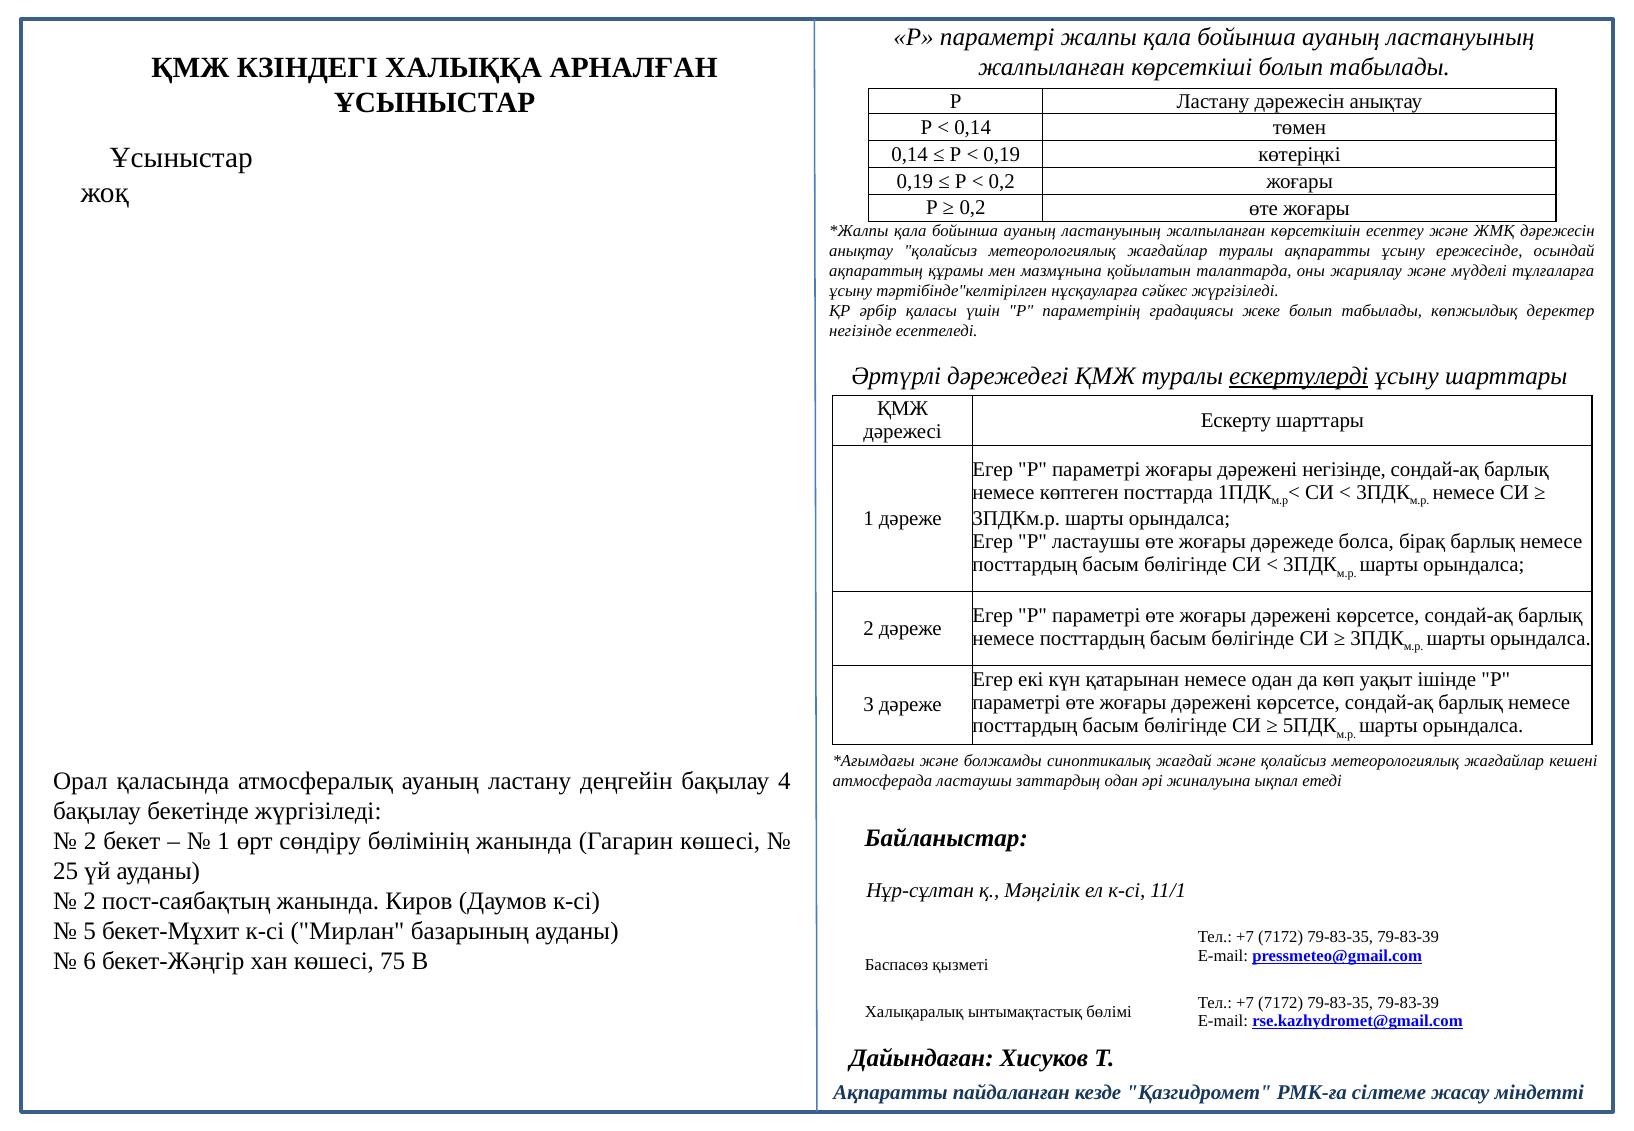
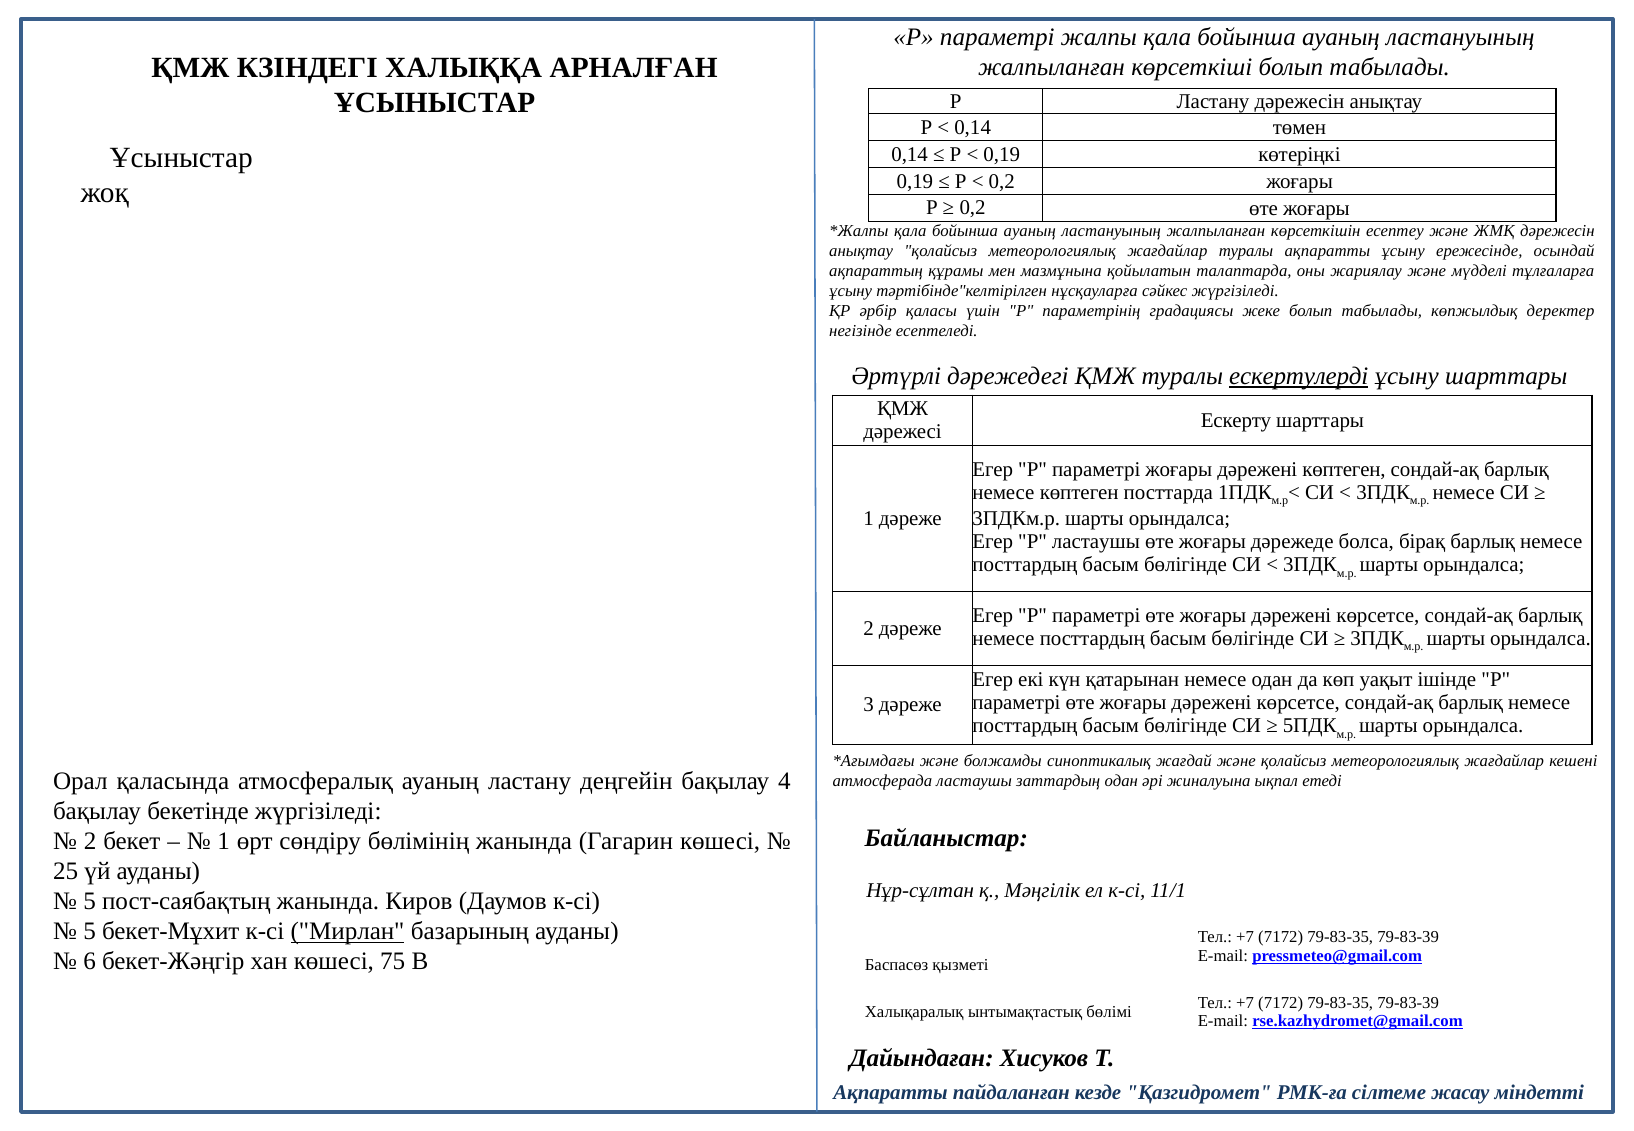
дәрежені негізінде: негізінде -> көптеген
2 at (90, 902): 2 -> 5
Мирлан underline: none -> present
